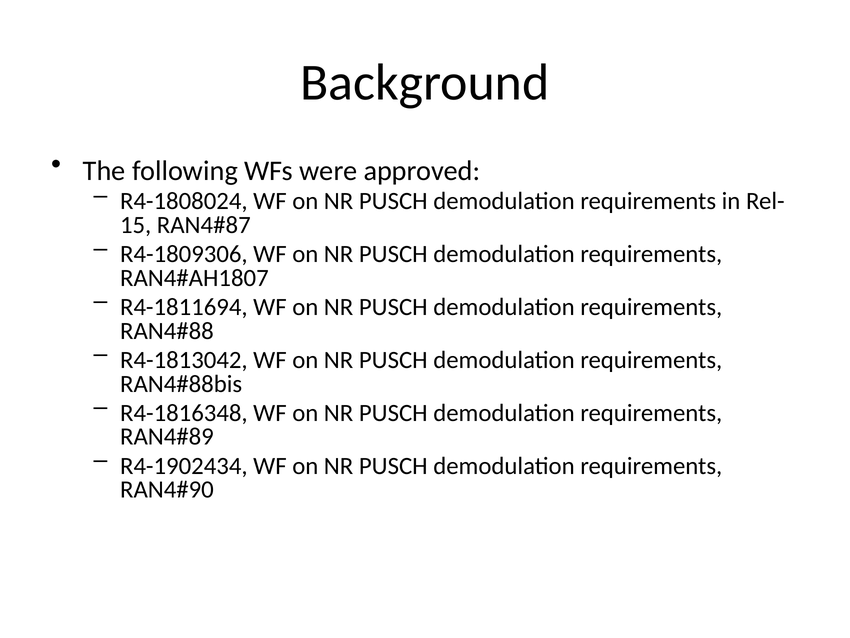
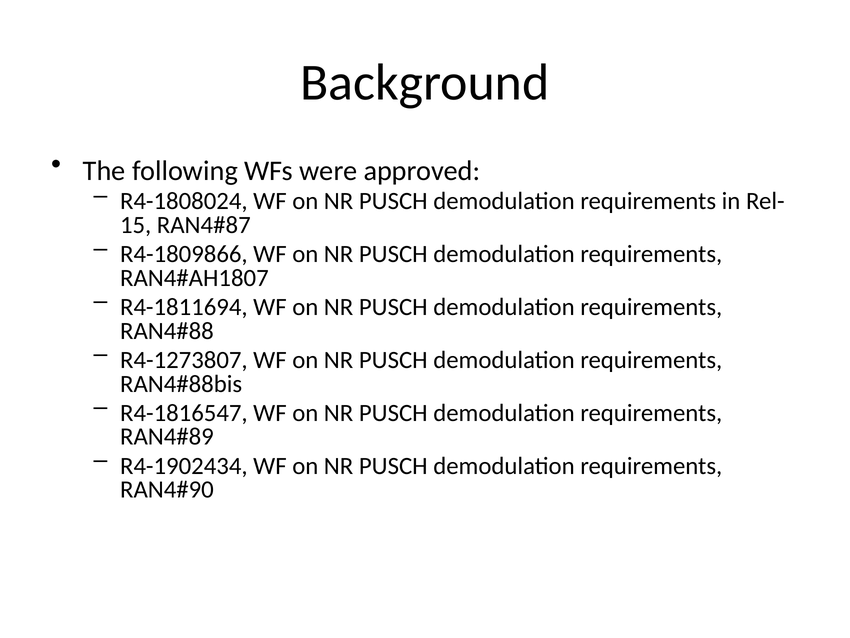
R4-1809306: R4-1809306 -> R4-1809866
R4-1813042: R4-1813042 -> R4-1273807
R4-1816348: R4-1816348 -> R4-1816547
